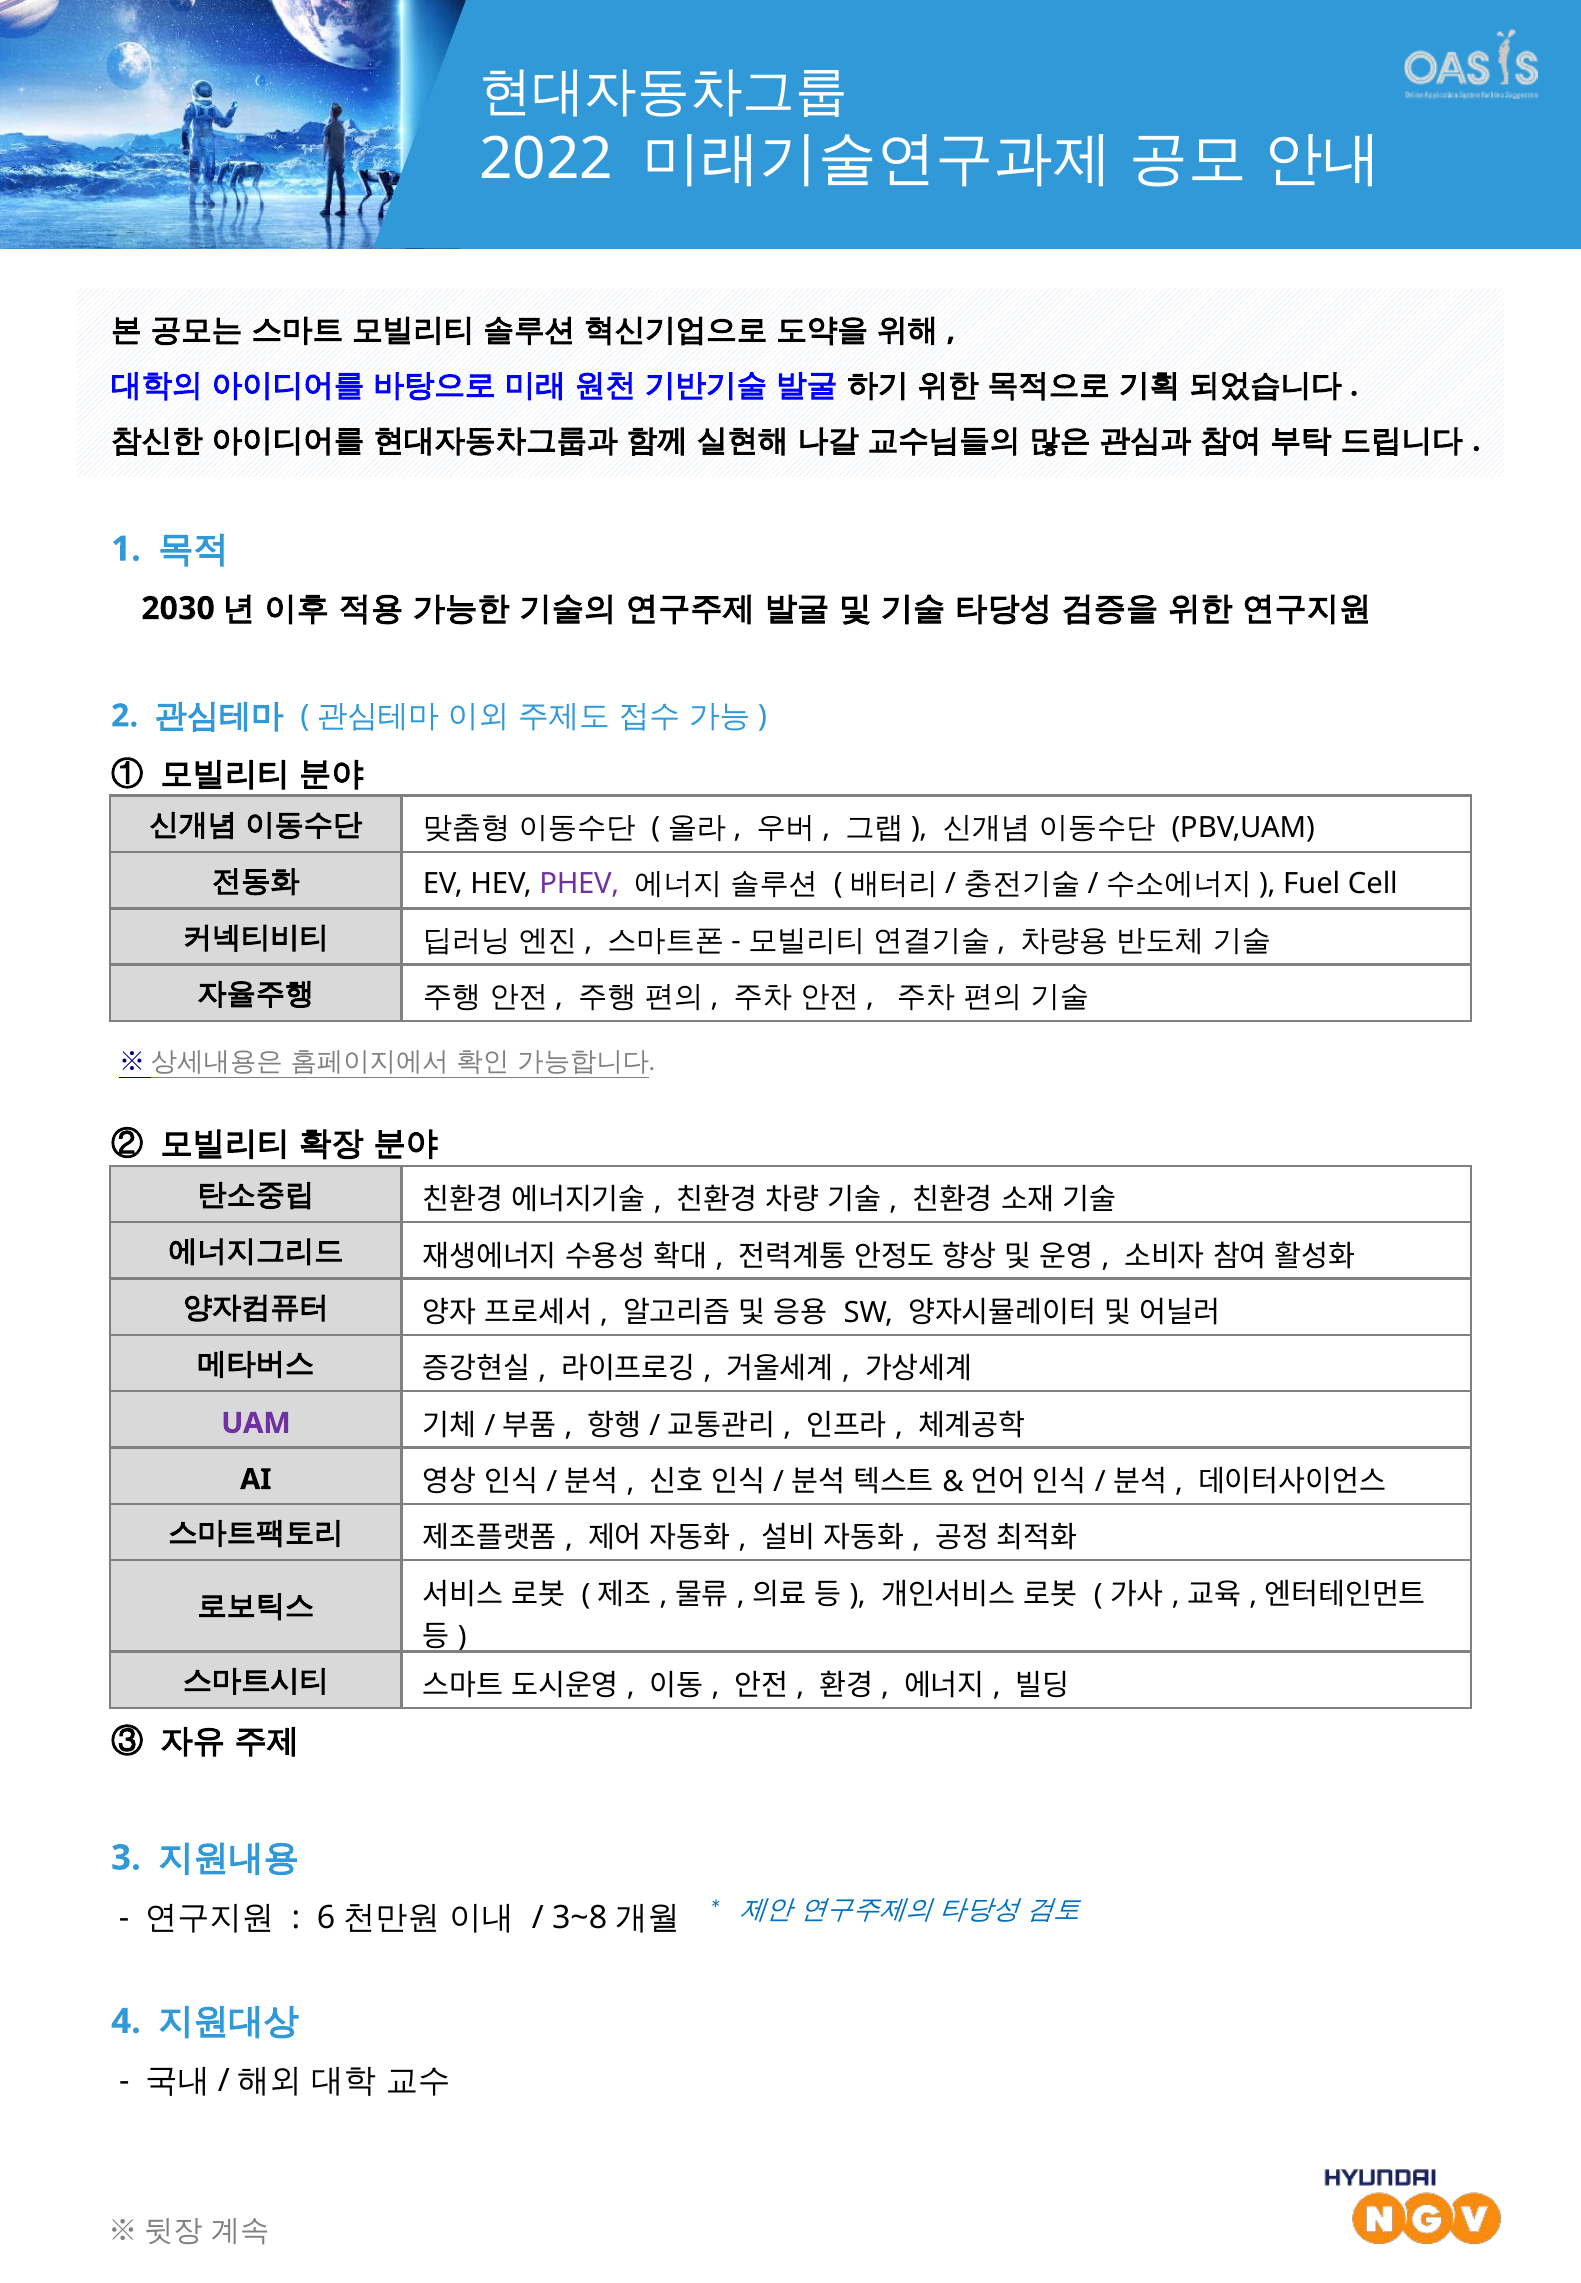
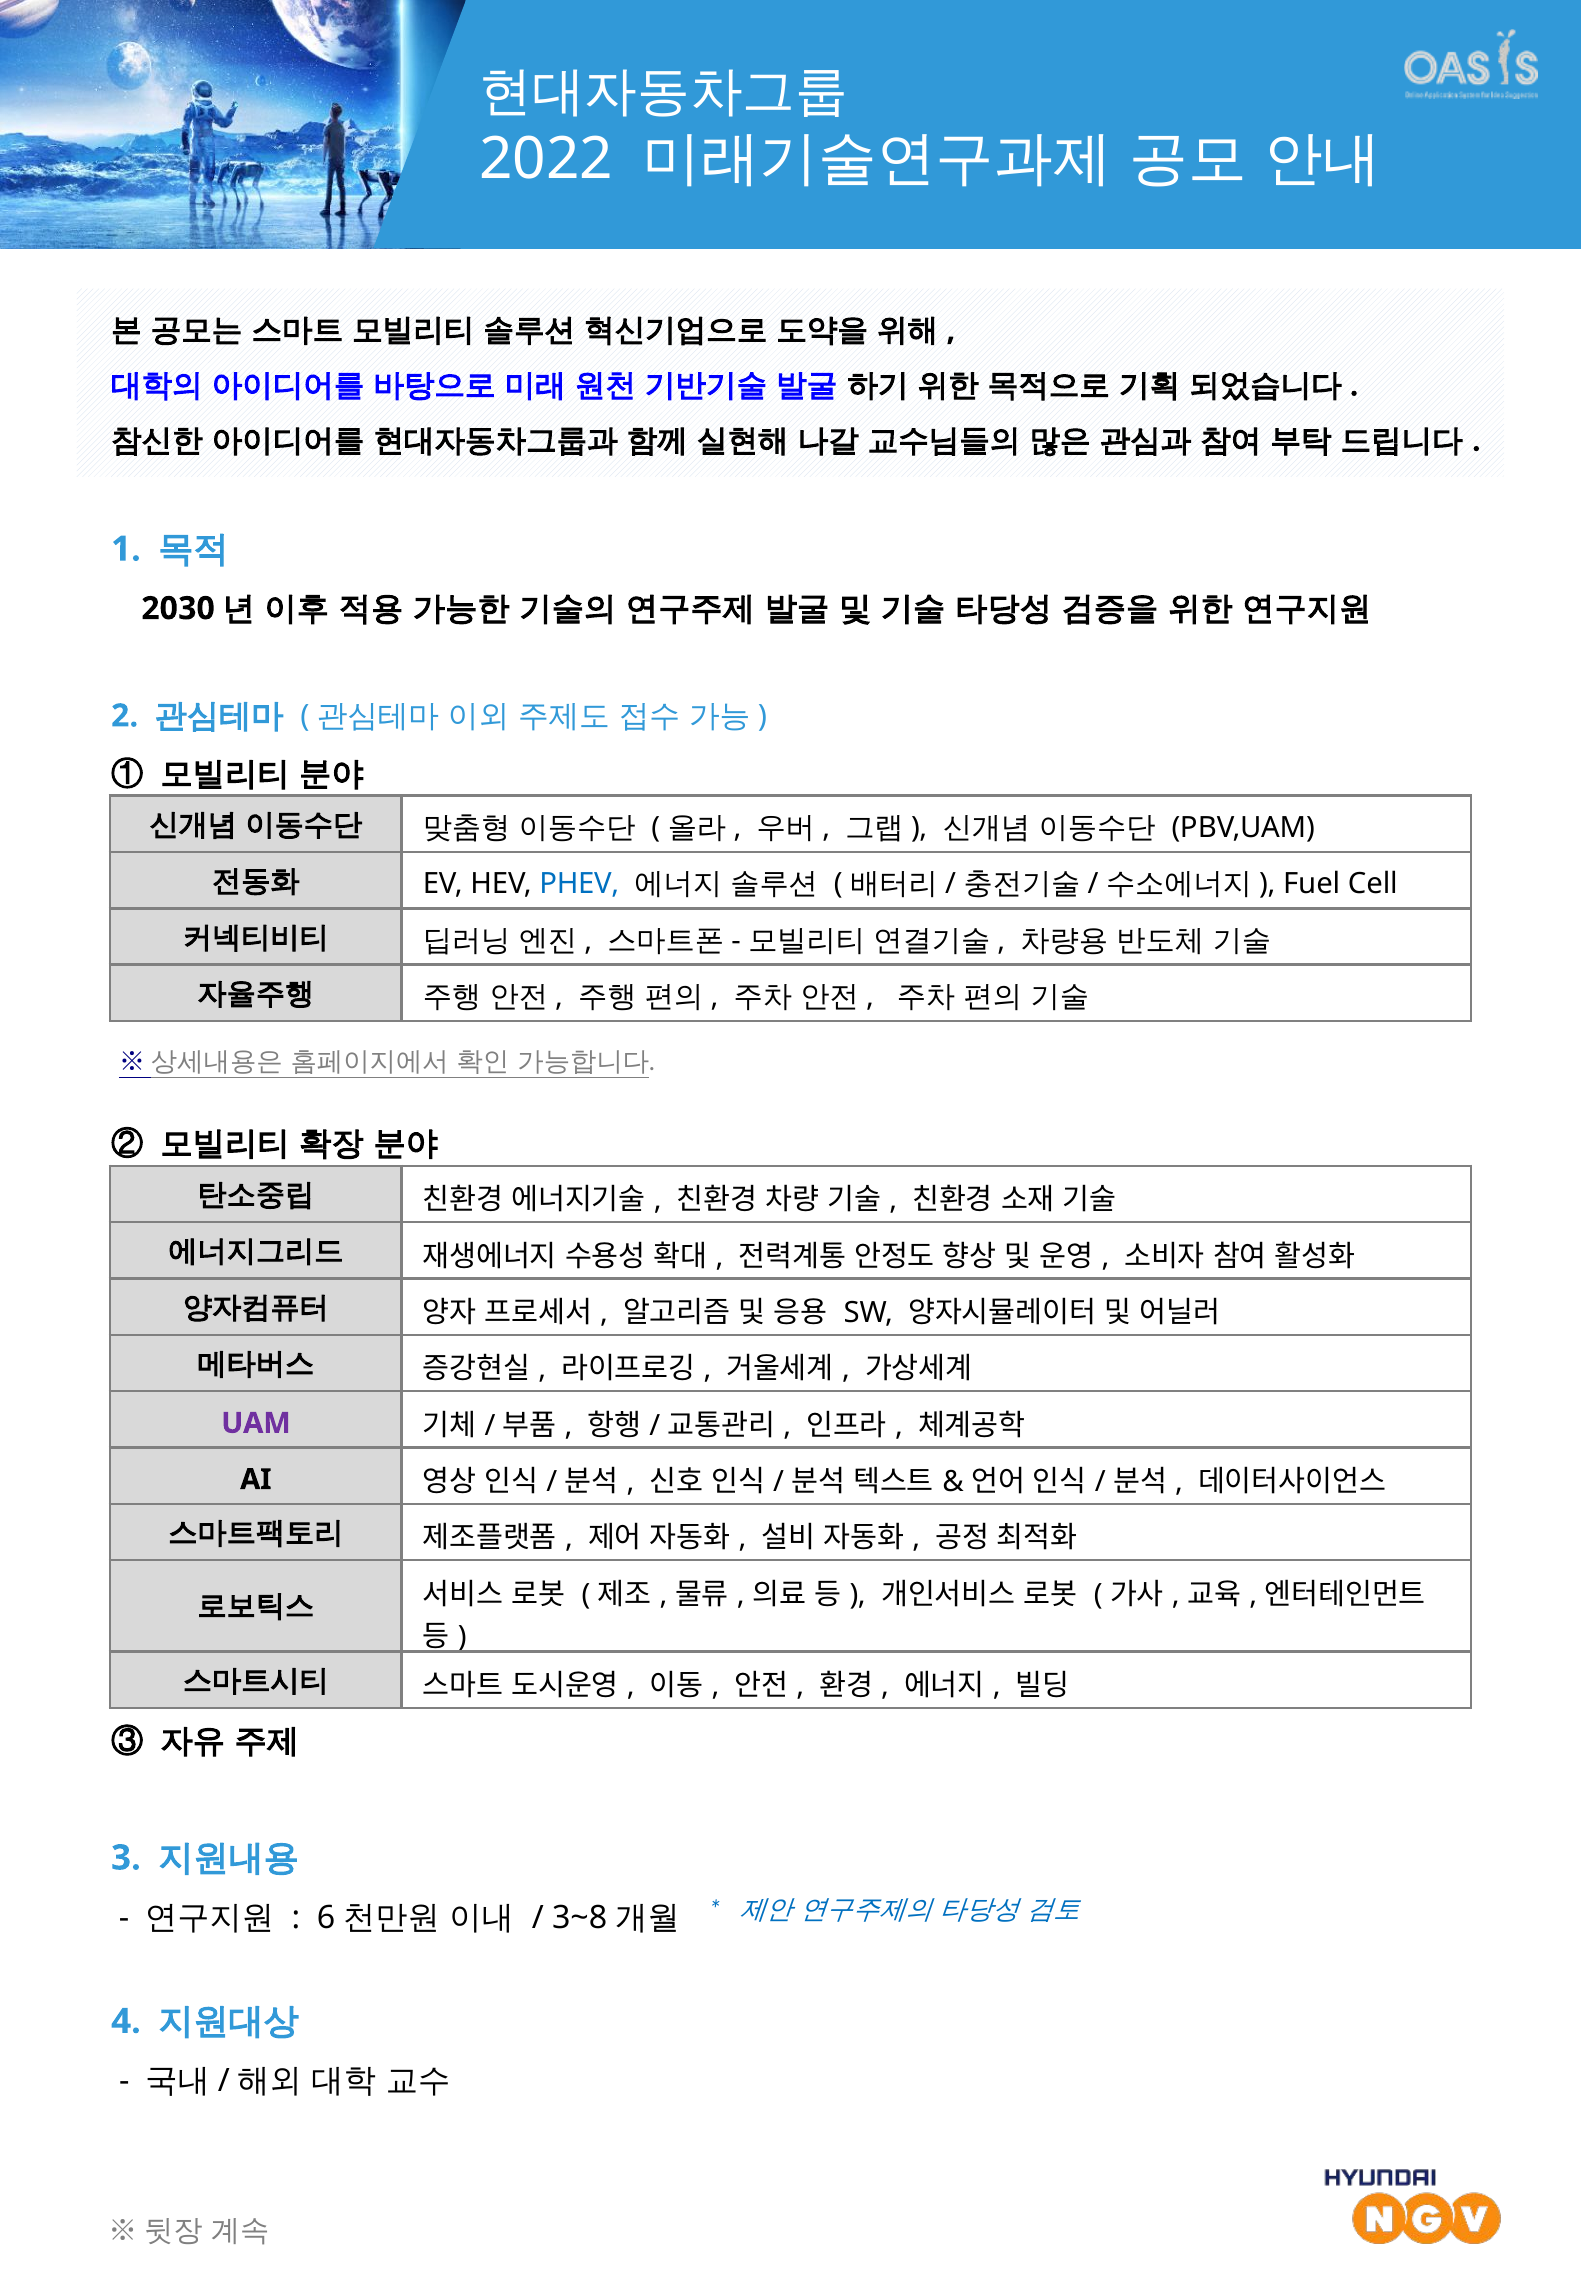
PHEV colour: purple -> blue
